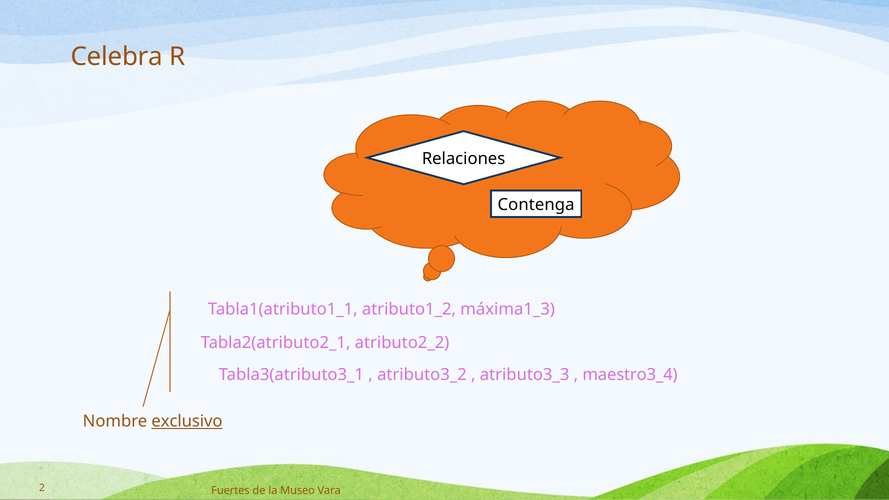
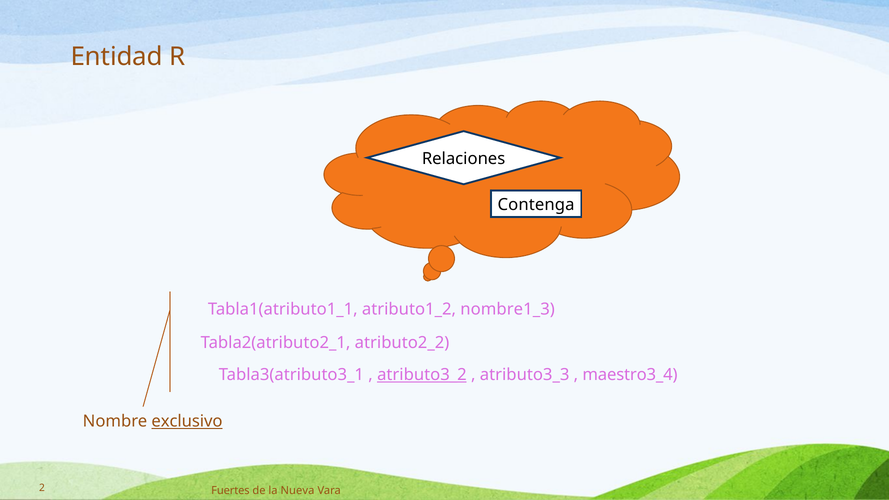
Celebra: Celebra -> Entidad
máxima1_3: máxima1_3 -> nombre1_3
atributo3_2 underline: none -> present
Museo: Museo -> Nueva
